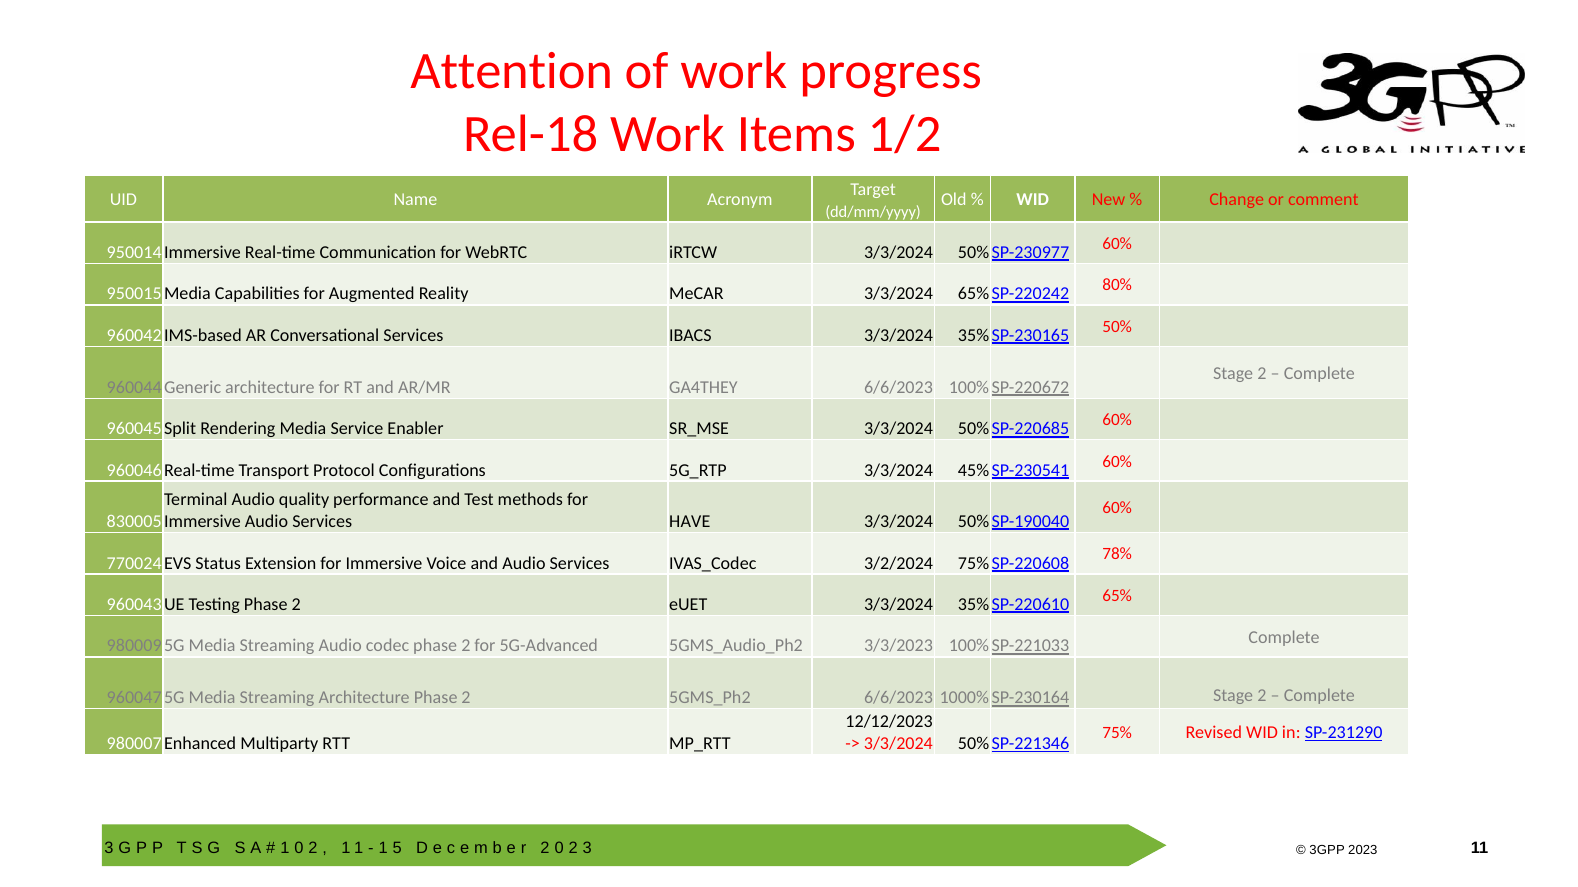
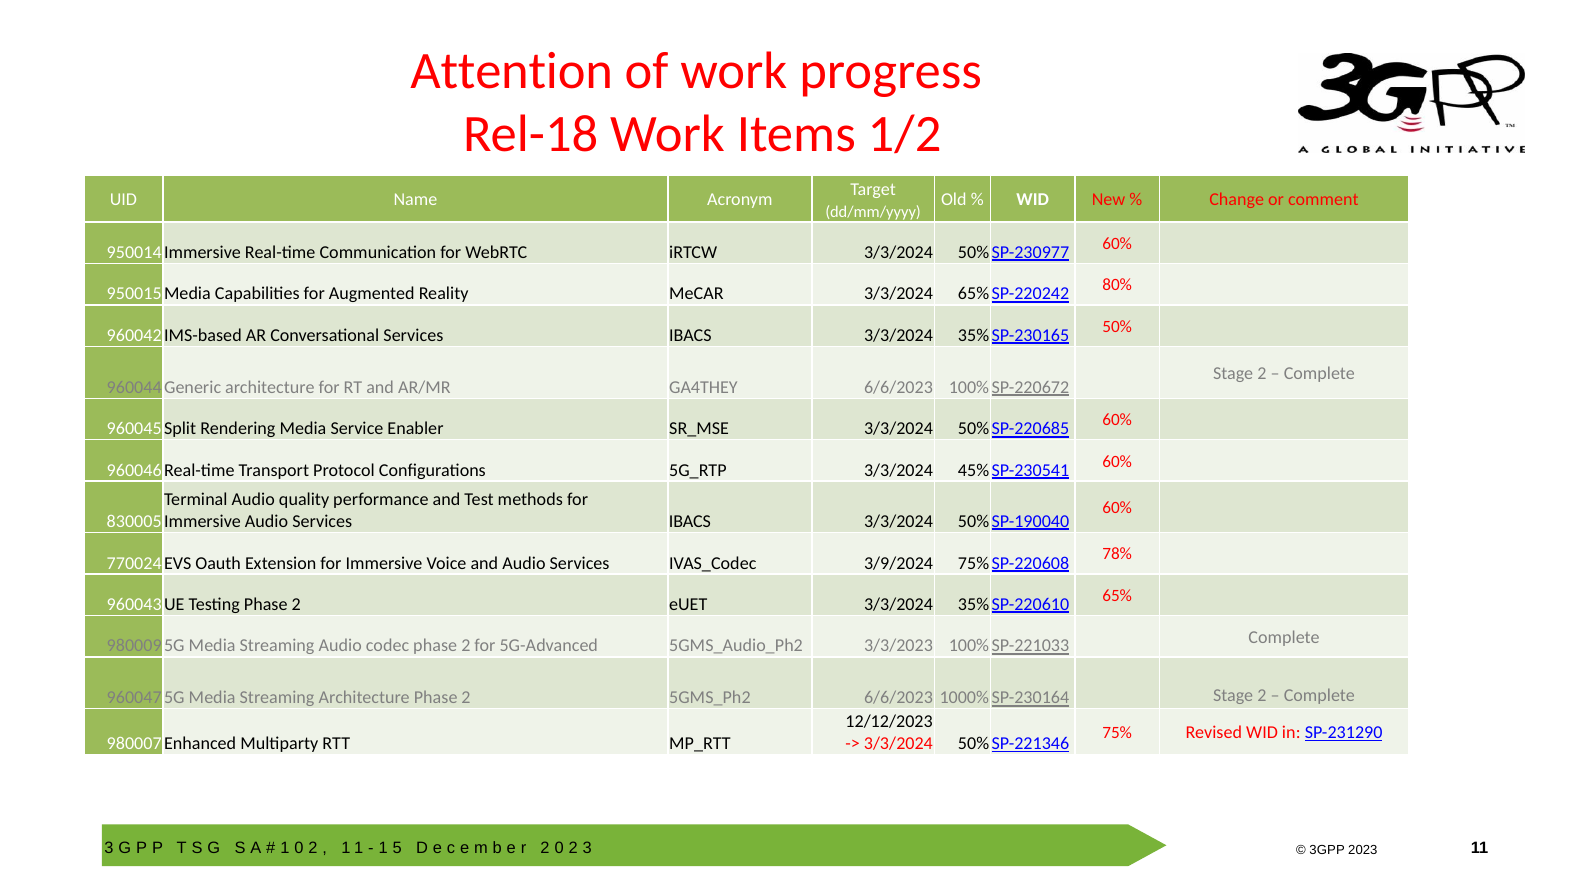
Audio Services HAVE: HAVE -> IBACS
Status: Status -> Oauth
3/2/2024: 3/2/2024 -> 3/9/2024
